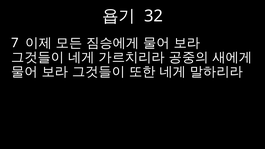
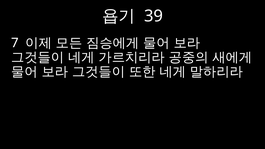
32: 32 -> 39
